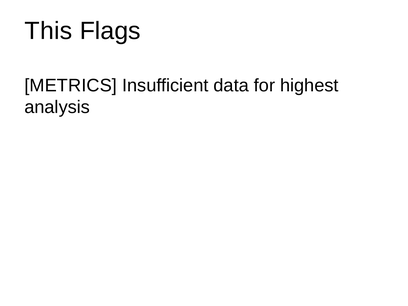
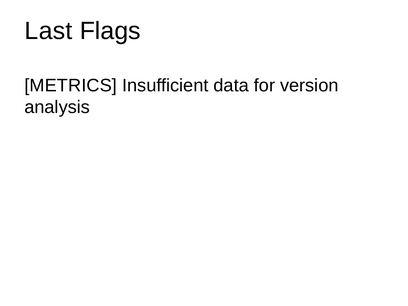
This: This -> Last
highest: highest -> version
